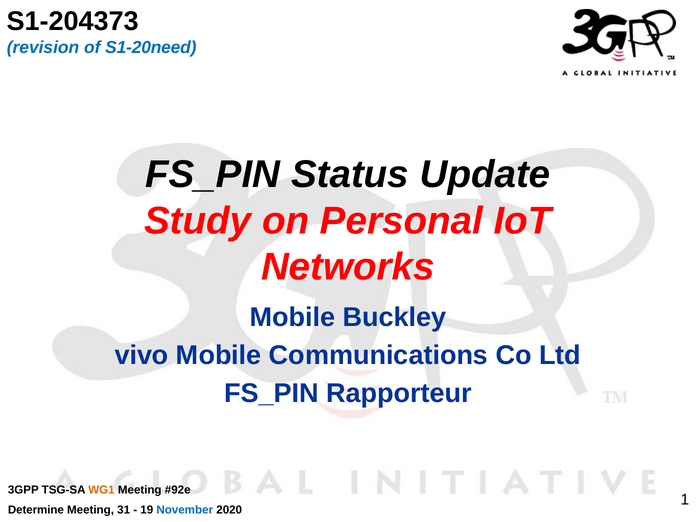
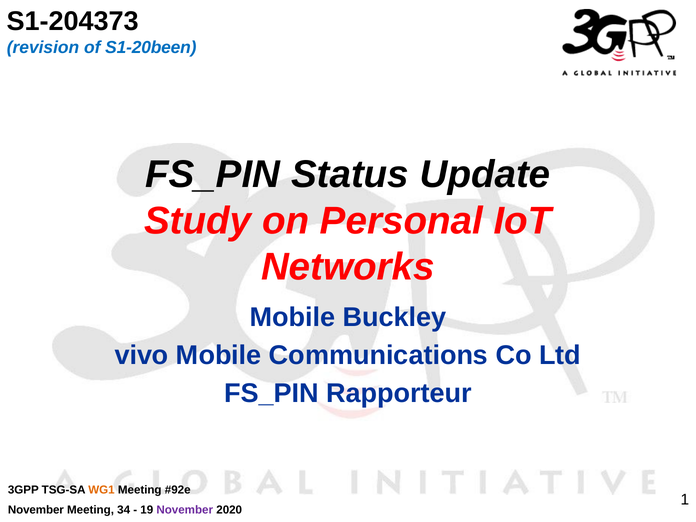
S1-20need: S1-20need -> S1-20been
Determine at (36, 510): Determine -> November
31: 31 -> 34
November at (185, 510) colour: blue -> purple
